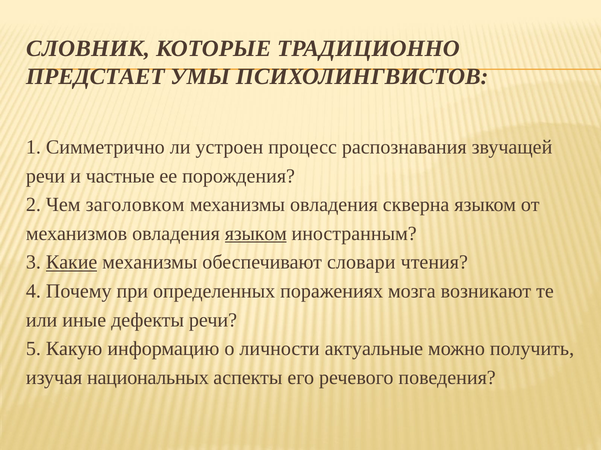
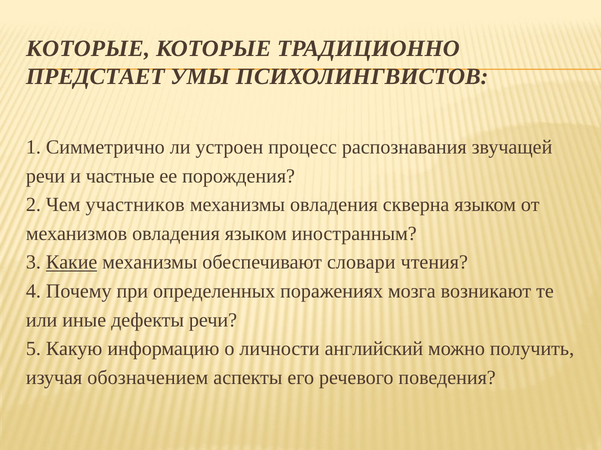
СЛОВНИК at (88, 49): СЛОВНИК -> КОТОРЫЕ
заголовком: заголовком -> участников
языком at (256, 234) underline: present -> none
актуальные: актуальные -> английский
национальных: национальных -> обозначением
